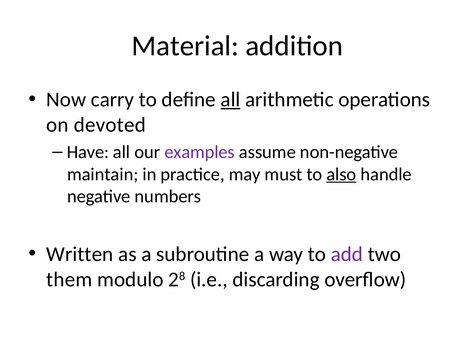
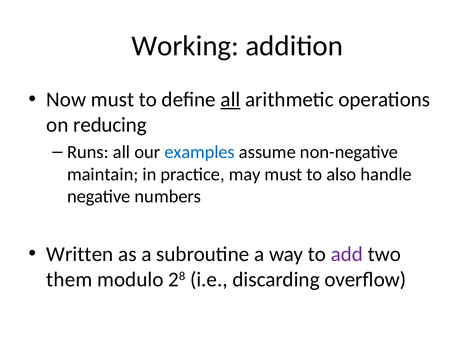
Material: Material -> Working
Now carry: carry -> must
devoted: devoted -> reducing
Have: Have -> Runs
examples colour: purple -> blue
also underline: present -> none
